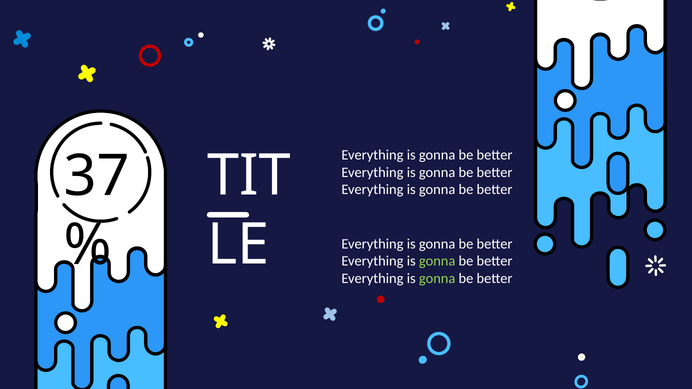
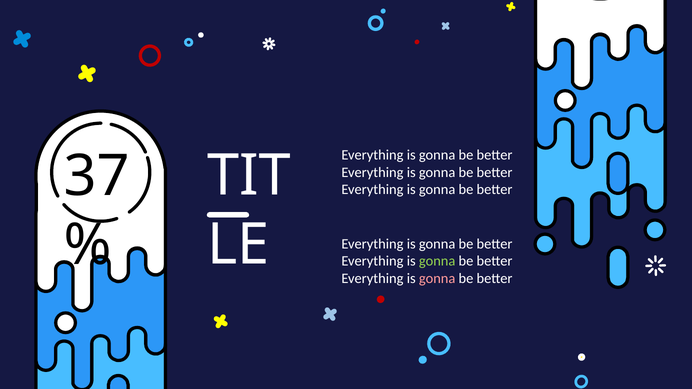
gonna at (437, 279) colour: light green -> pink
